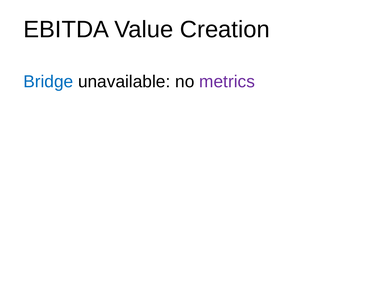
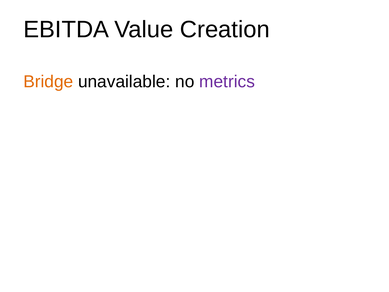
Bridge colour: blue -> orange
